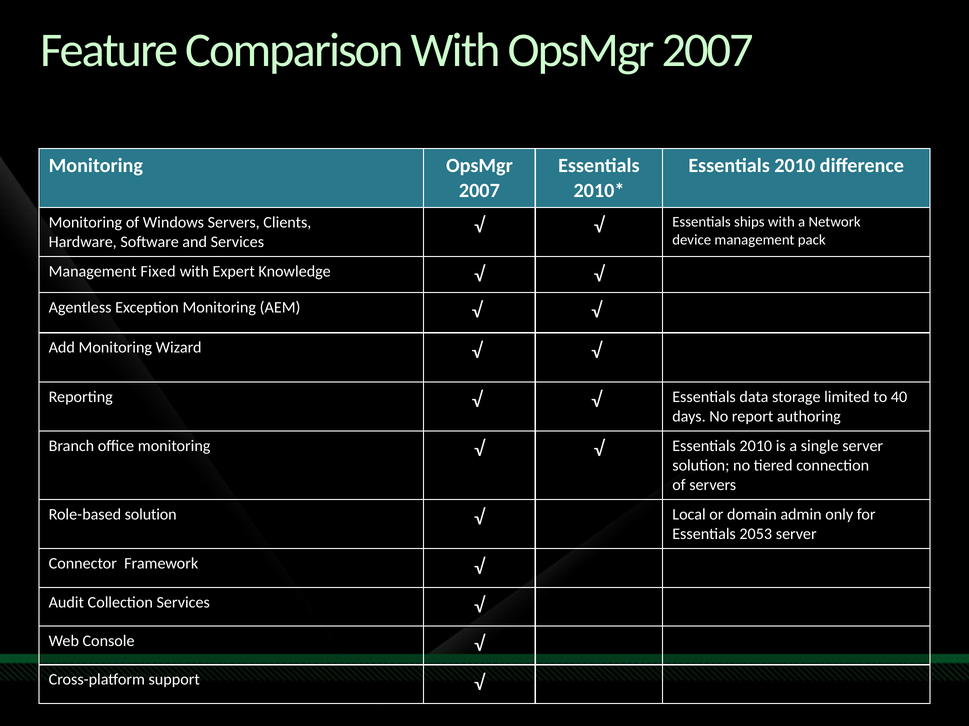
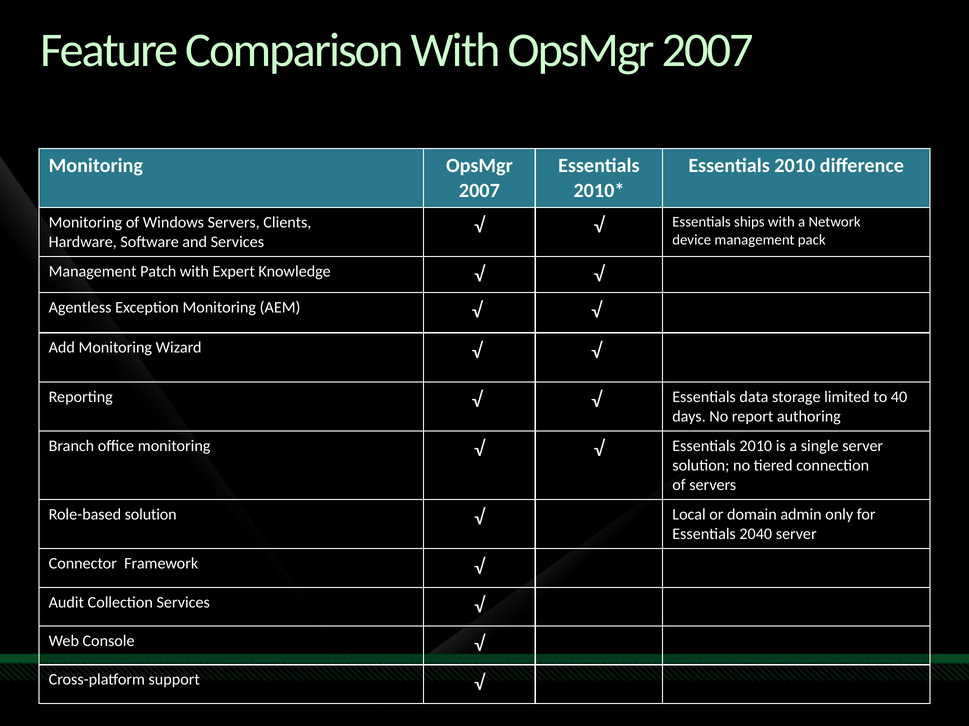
Fixed: Fixed -> Patch
2053: 2053 -> 2040
